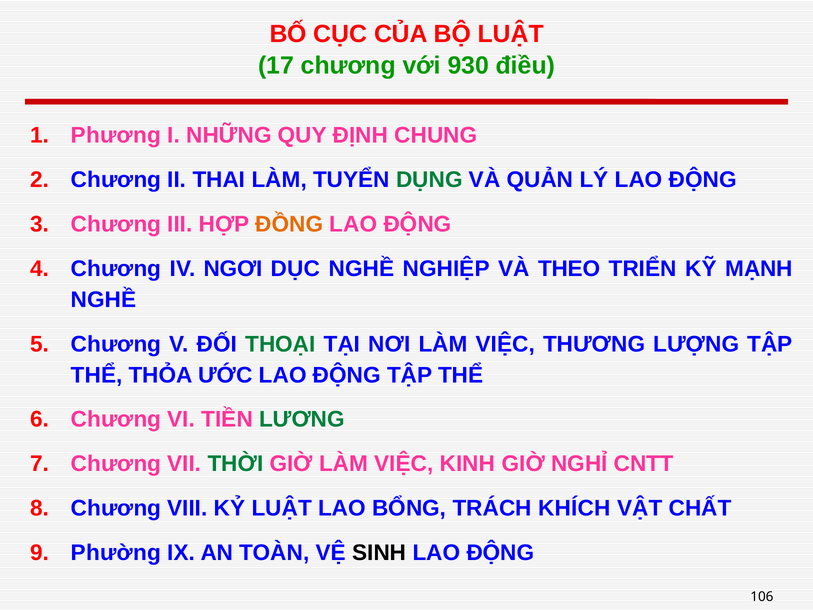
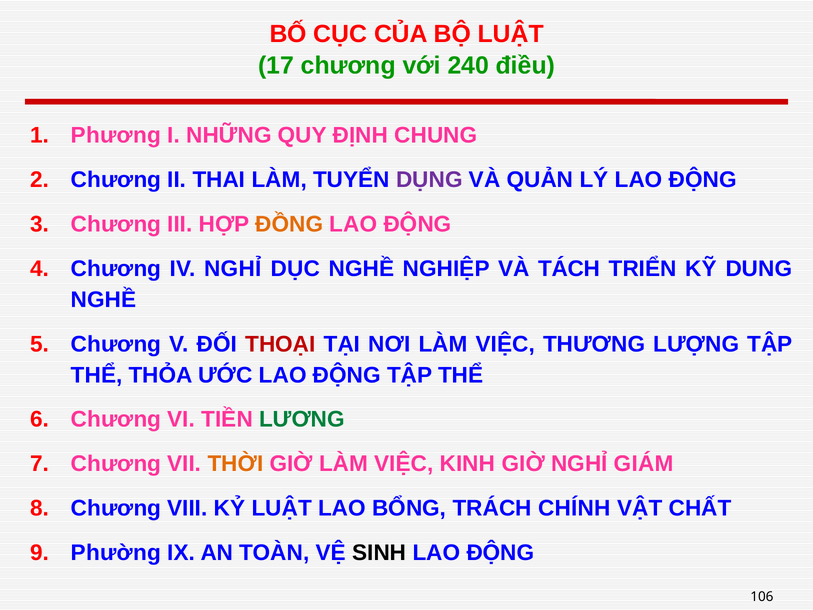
930: 930 -> 240
DỤNG colour: green -> purple
IV NGƠI: NGƠI -> NGHỈ
THEO: THEO -> TÁCH
MẠNH: MẠNH -> DUNG
THOẠI colour: green -> red
THỜI colour: green -> orange
CNTT: CNTT -> GIÁM
KHÍCH: KHÍCH -> CHÍNH
